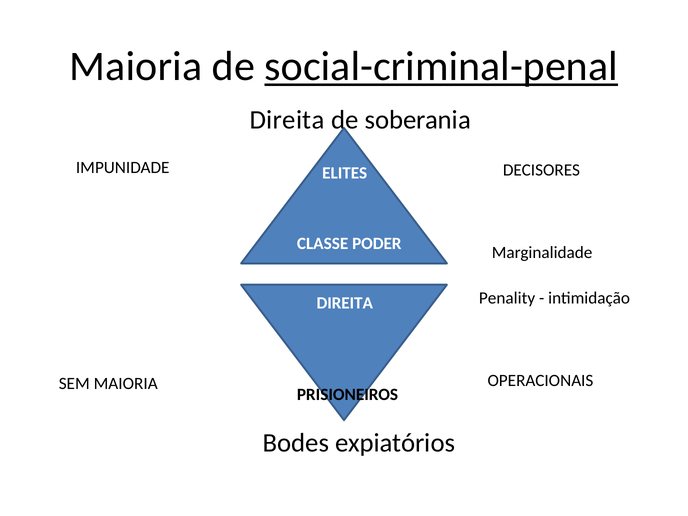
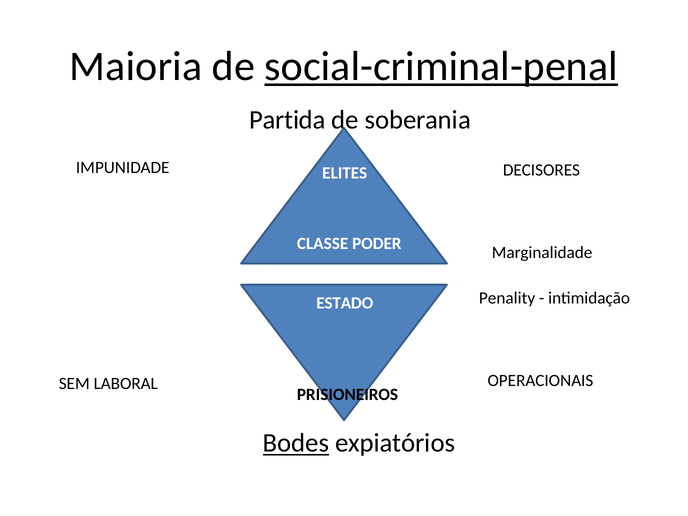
Direita at (287, 120): Direita -> Partida
DIREITA at (345, 303): DIREITA -> ESTADO
SEM MAIORIA: MAIORIA -> LABORAL
Bodes underline: none -> present
